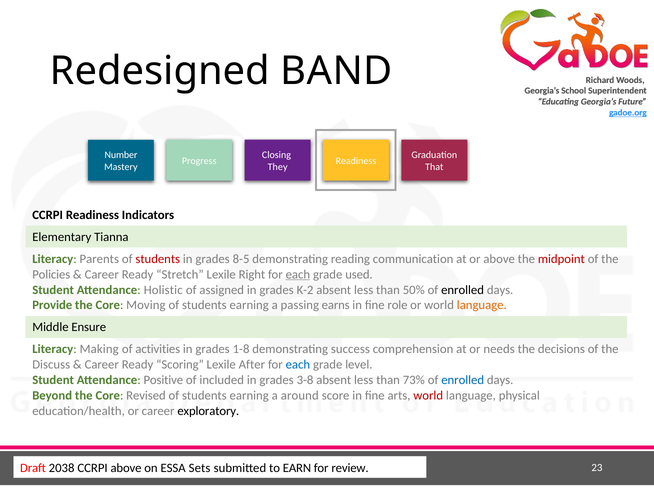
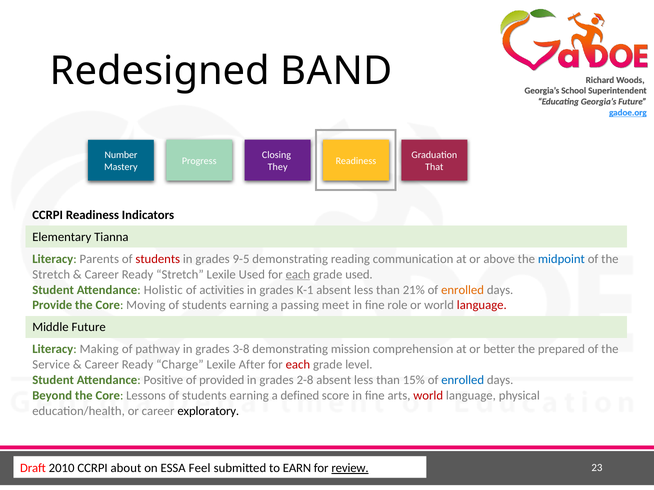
8-5: 8-5 -> 9-5
midpoint colour: red -> blue
Policies at (51, 275): Policies -> Stretch
Lexile Right: Right -> Used
assigned: assigned -> activities
K-2: K-2 -> K-1
50%: 50% -> 21%
enrolled at (463, 290) colour: black -> orange
earns: earns -> meet
language at (482, 306) colour: orange -> red
Middle Ensure: Ensure -> Future
activities: activities -> pathway
1-8: 1-8 -> 3-8
success: success -> mission
needs: needs -> better
decisions: decisions -> prepared
Discuss: Discuss -> Service
Scoring: Scoring -> Charge
each at (298, 365) colour: blue -> red
included: included -> provided
3-8: 3-8 -> 2-8
73%: 73% -> 15%
Revised: Revised -> Lessons
around: around -> defined
2038: 2038 -> 2010
CCRPI above: above -> about
Sets: Sets -> Feel
review underline: none -> present
